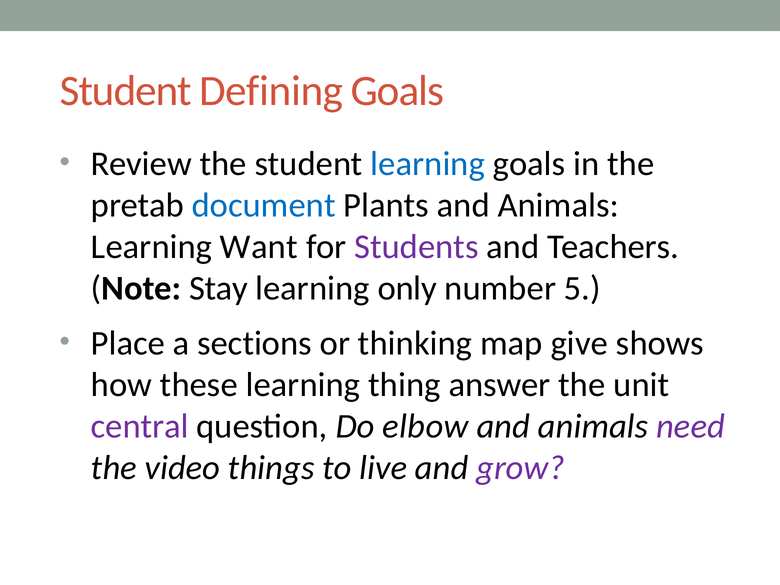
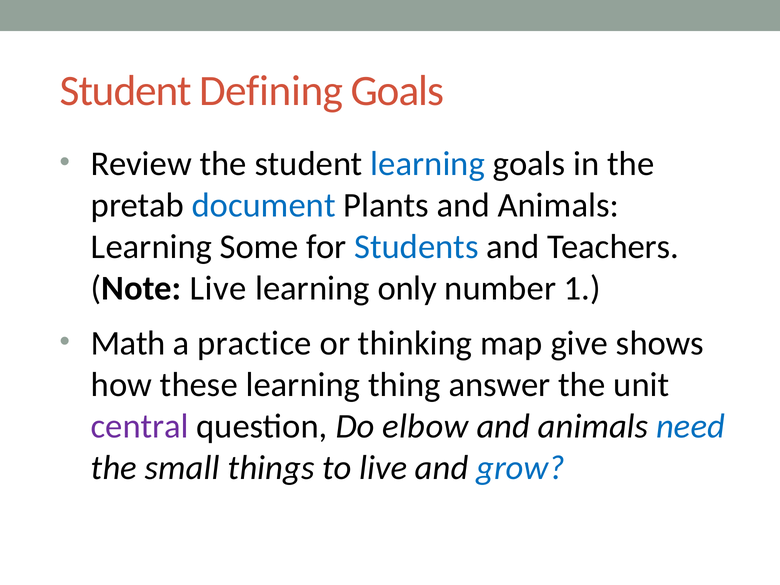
Want: Want -> Some
Students colour: purple -> blue
Note Stay: Stay -> Live
5: 5 -> 1
Place: Place -> Math
sections: sections -> practice
need colour: purple -> blue
video: video -> small
grow colour: purple -> blue
